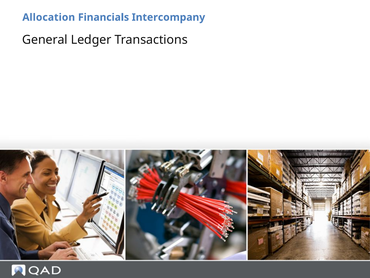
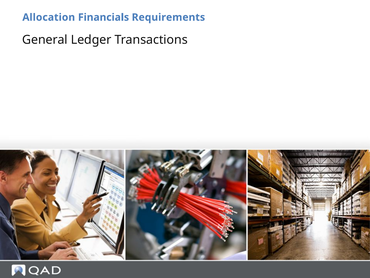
Intercompany: Intercompany -> Requirements
